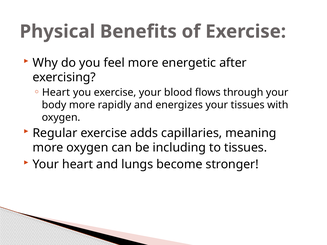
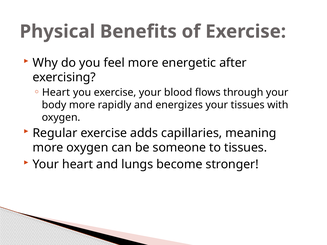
including: including -> someone
